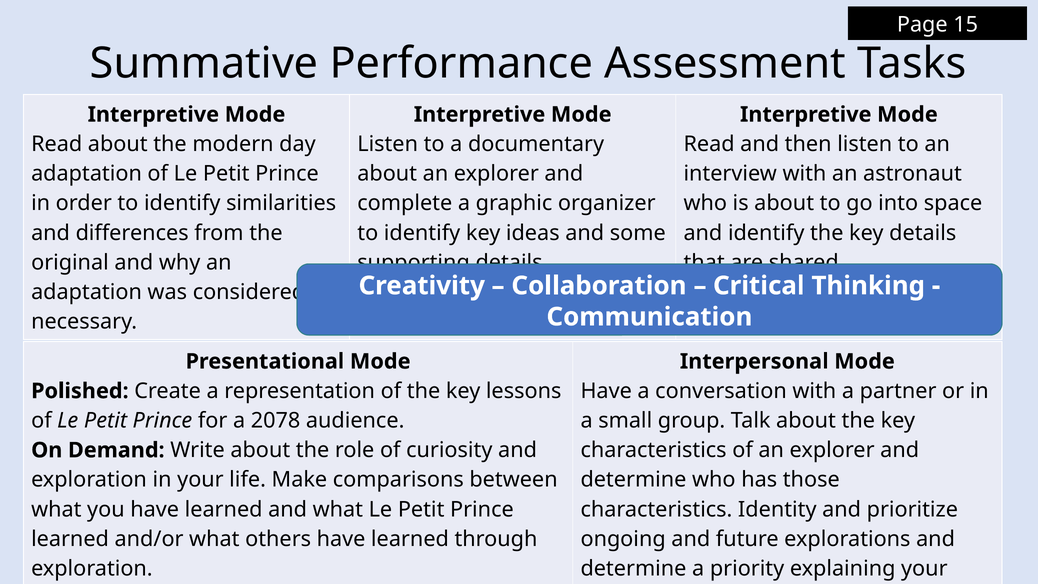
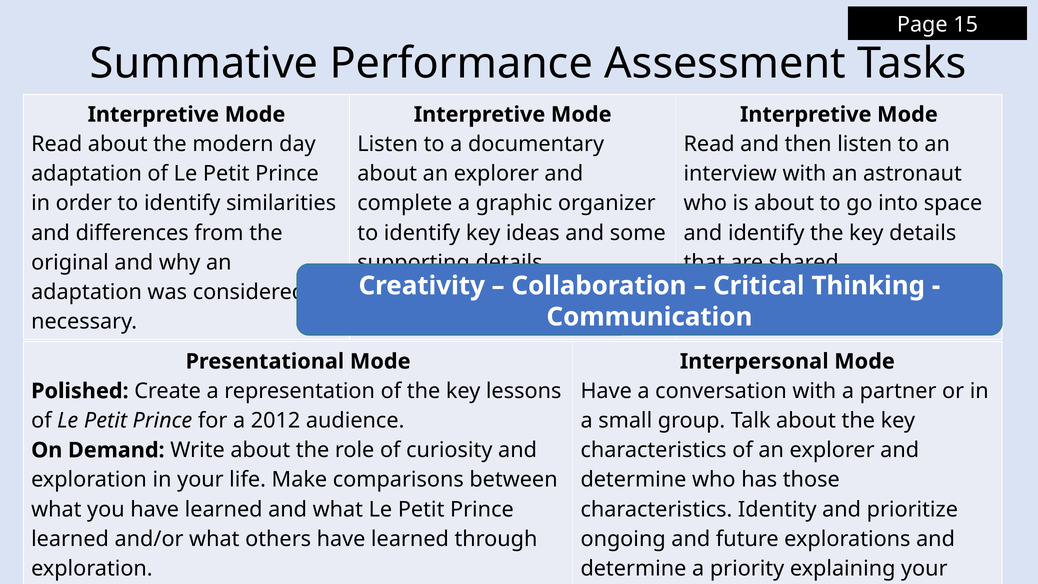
2078: 2078 -> 2012
